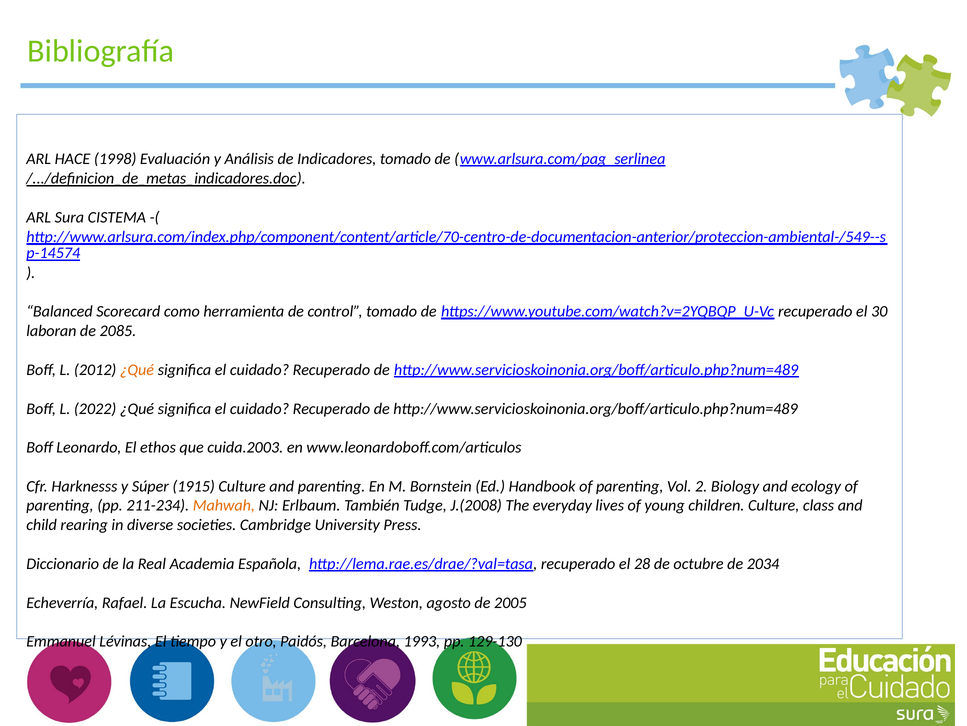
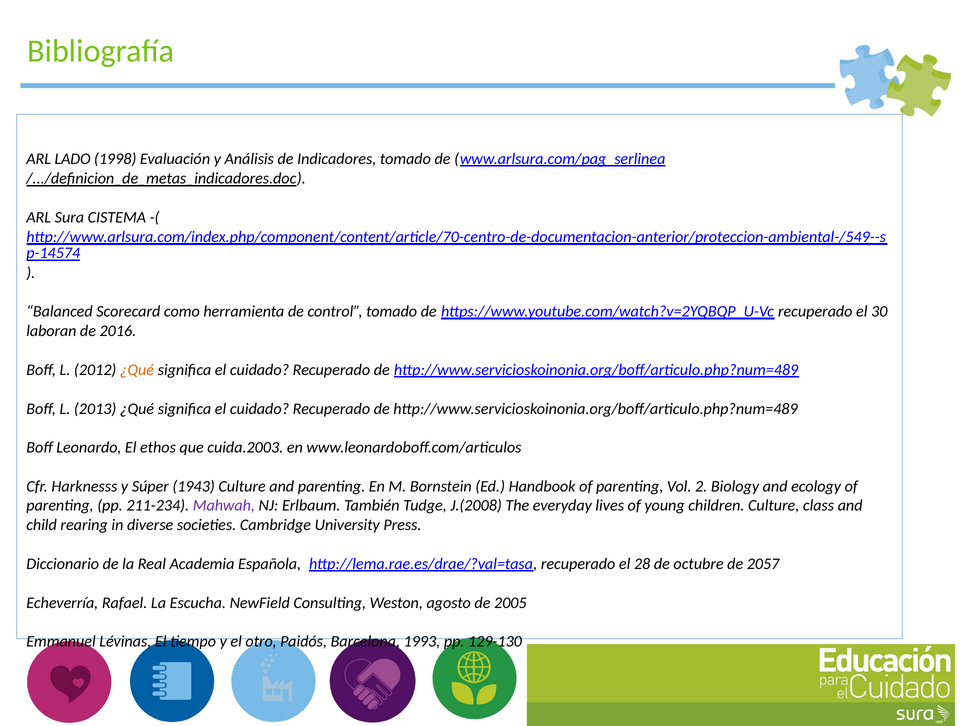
HACE: HACE -> LADO
2085: 2085 -> 2016
2022: 2022 -> 2013
1915: 1915 -> 1943
Mahwah colour: orange -> purple
2034: 2034 -> 2057
